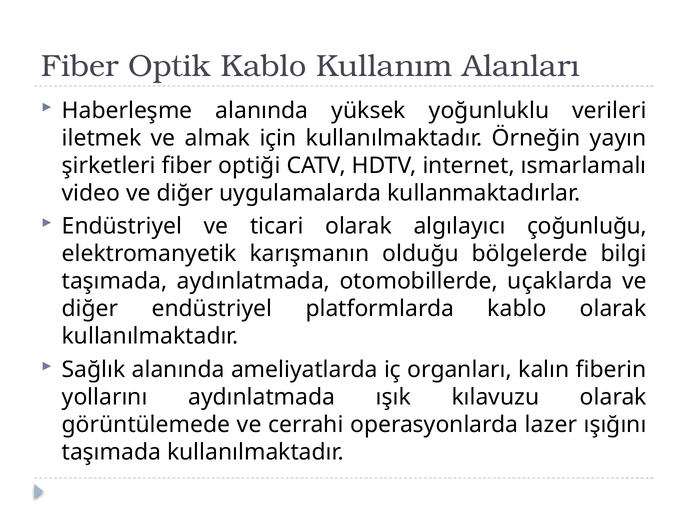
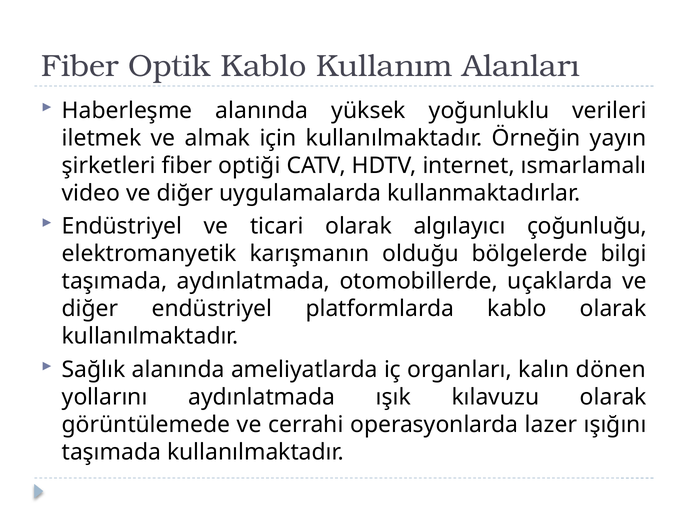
fiberin: fiberin -> dönen
